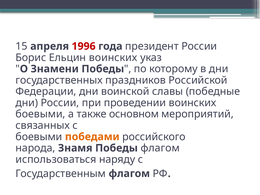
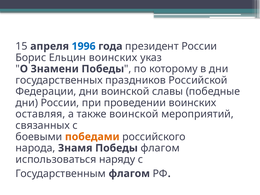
1996 colour: red -> blue
боевыми at (40, 114): боевыми -> оставляя
также основном: основном -> воинской
